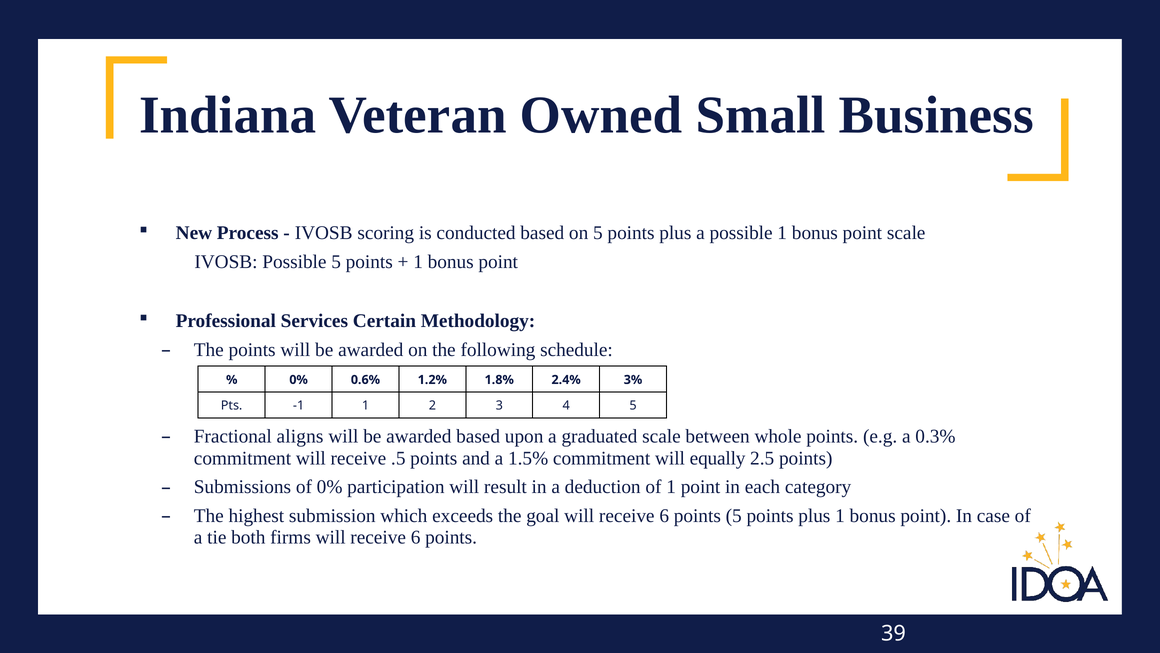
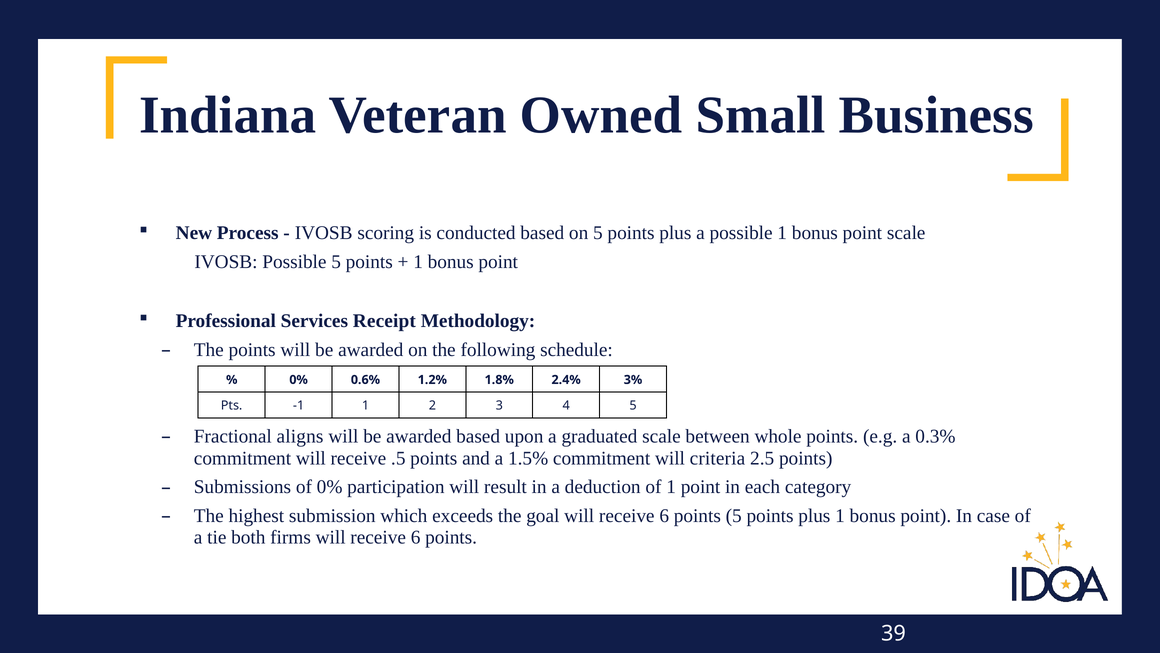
Certain: Certain -> Receipt
equally: equally -> criteria
